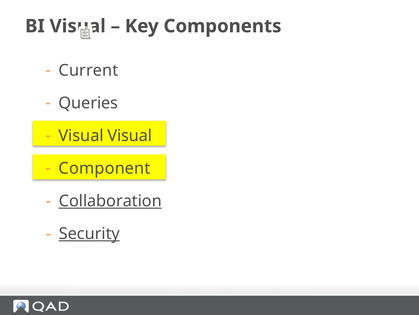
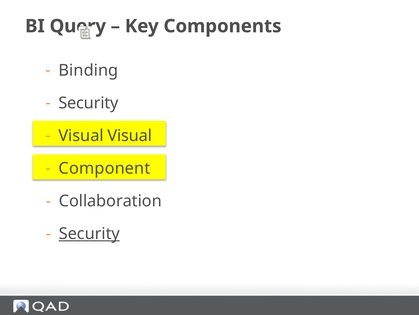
BI Visual: Visual -> Query
Current: Current -> Binding
Queries at (88, 103): Queries -> Security
Collaboration underline: present -> none
